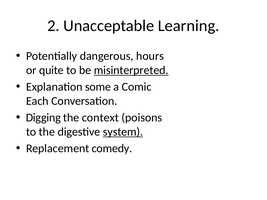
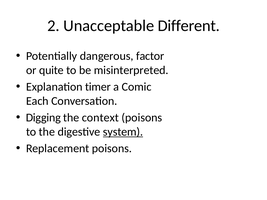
Learning: Learning -> Different
hours: hours -> factor
misinterpreted underline: present -> none
some: some -> timer
Replacement comedy: comedy -> poisons
